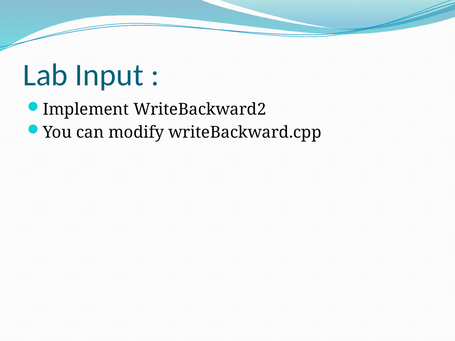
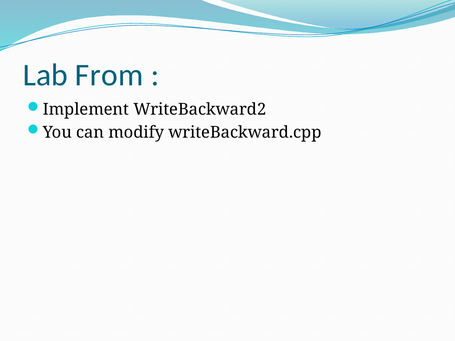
Input: Input -> From
